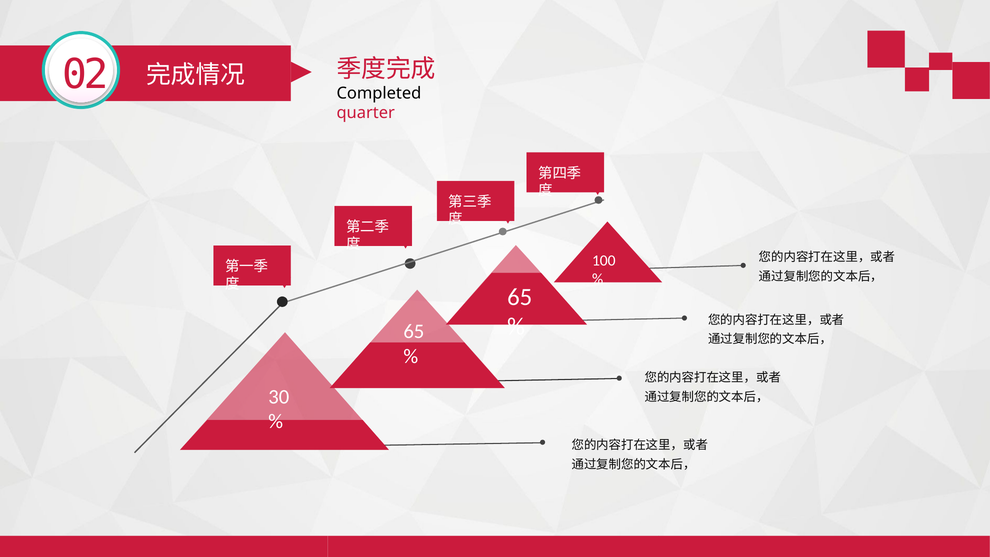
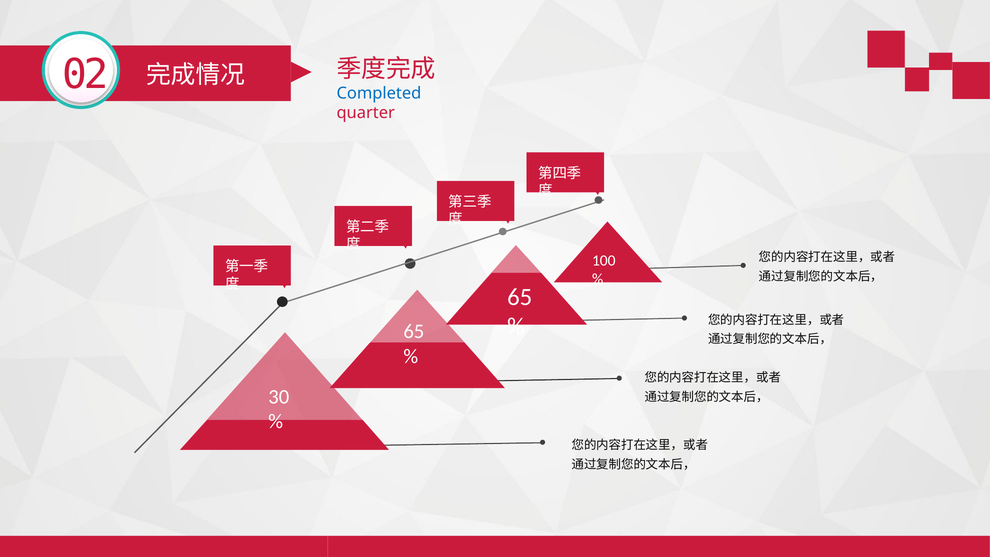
Completed colour: black -> blue
